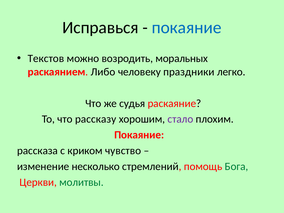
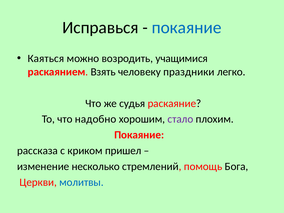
Текстов: Текстов -> Каяться
моральных: моральных -> учащимися
Либо: Либо -> Взять
рассказу: рассказу -> надобно
чувство: чувство -> пришел
Бога colour: green -> black
молитвы colour: green -> blue
